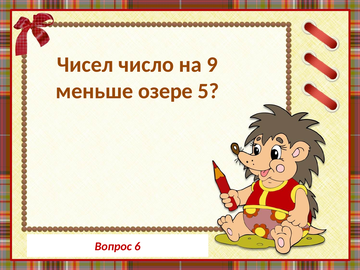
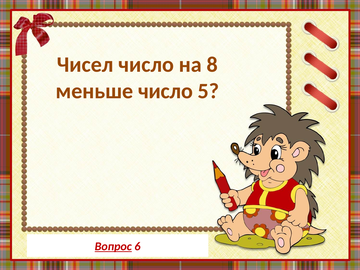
9: 9 -> 8
меньше озере: озере -> число
Вопрос underline: none -> present
